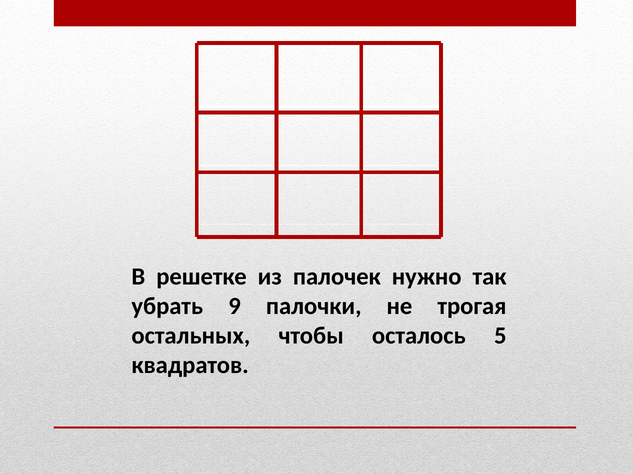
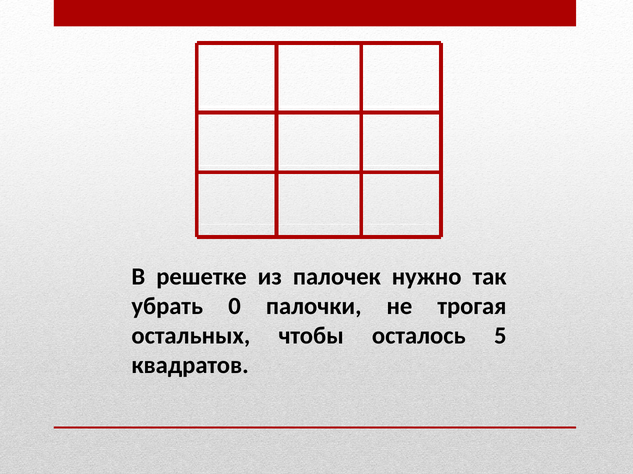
9: 9 -> 0
